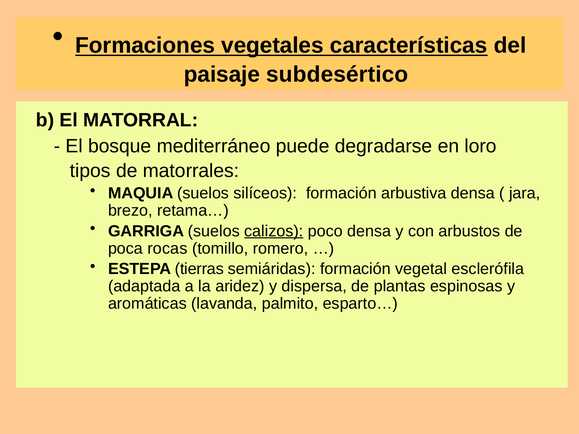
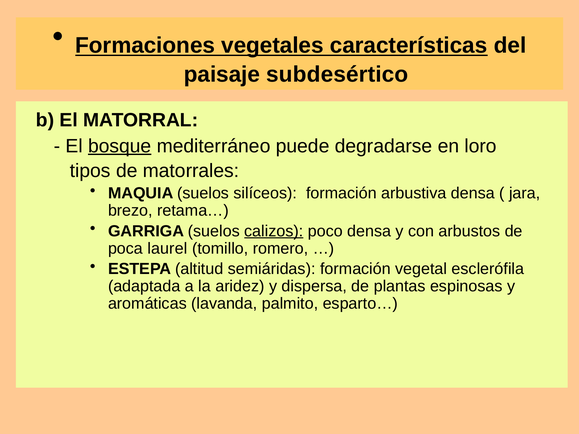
bosque underline: none -> present
rocas: rocas -> laurel
tierras: tierras -> altitud
